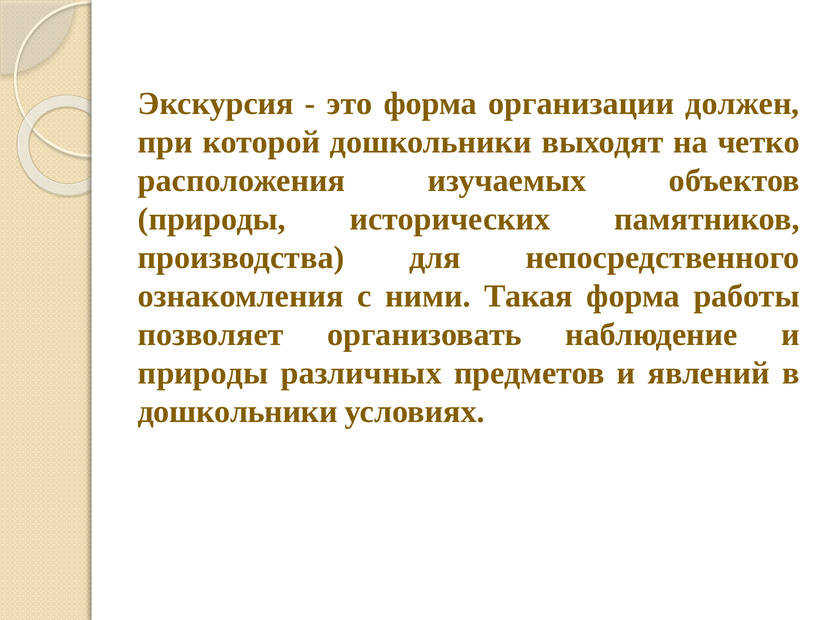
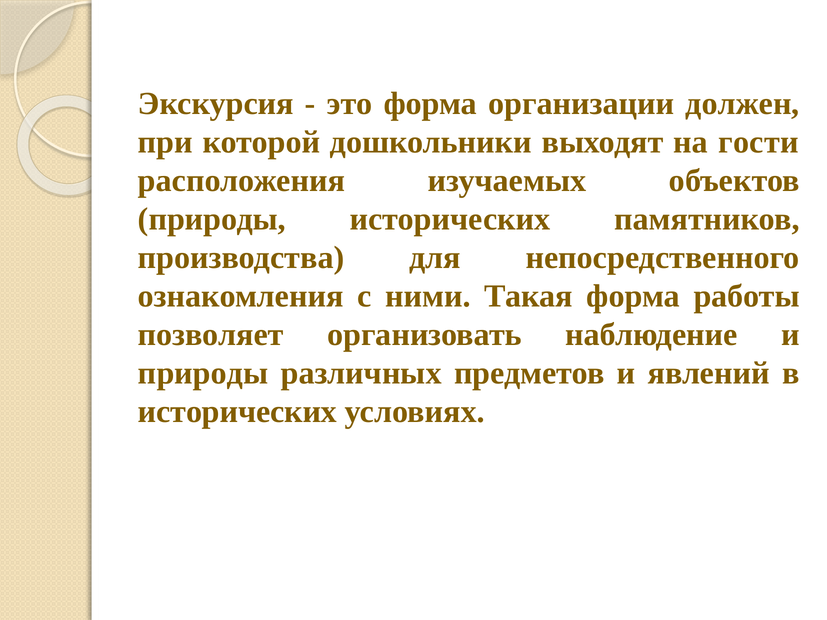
четко: четко -> гости
дошкольники at (238, 412): дошкольники -> исторических
